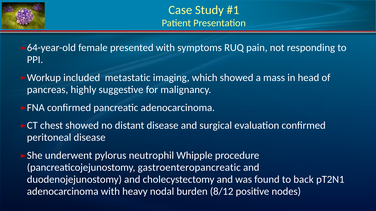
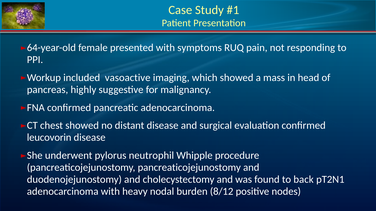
metastatic: metastatic -> vasoactive
peritoneal: peritoneal -> leucovorin
pancreaticojejunostomy gastroenteropancreatic: gastroenteropancreatic -> pancreaticojejunostomy
